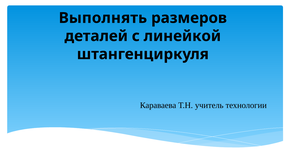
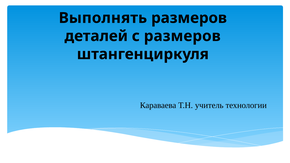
с линейкой: линейкой -> размеров
